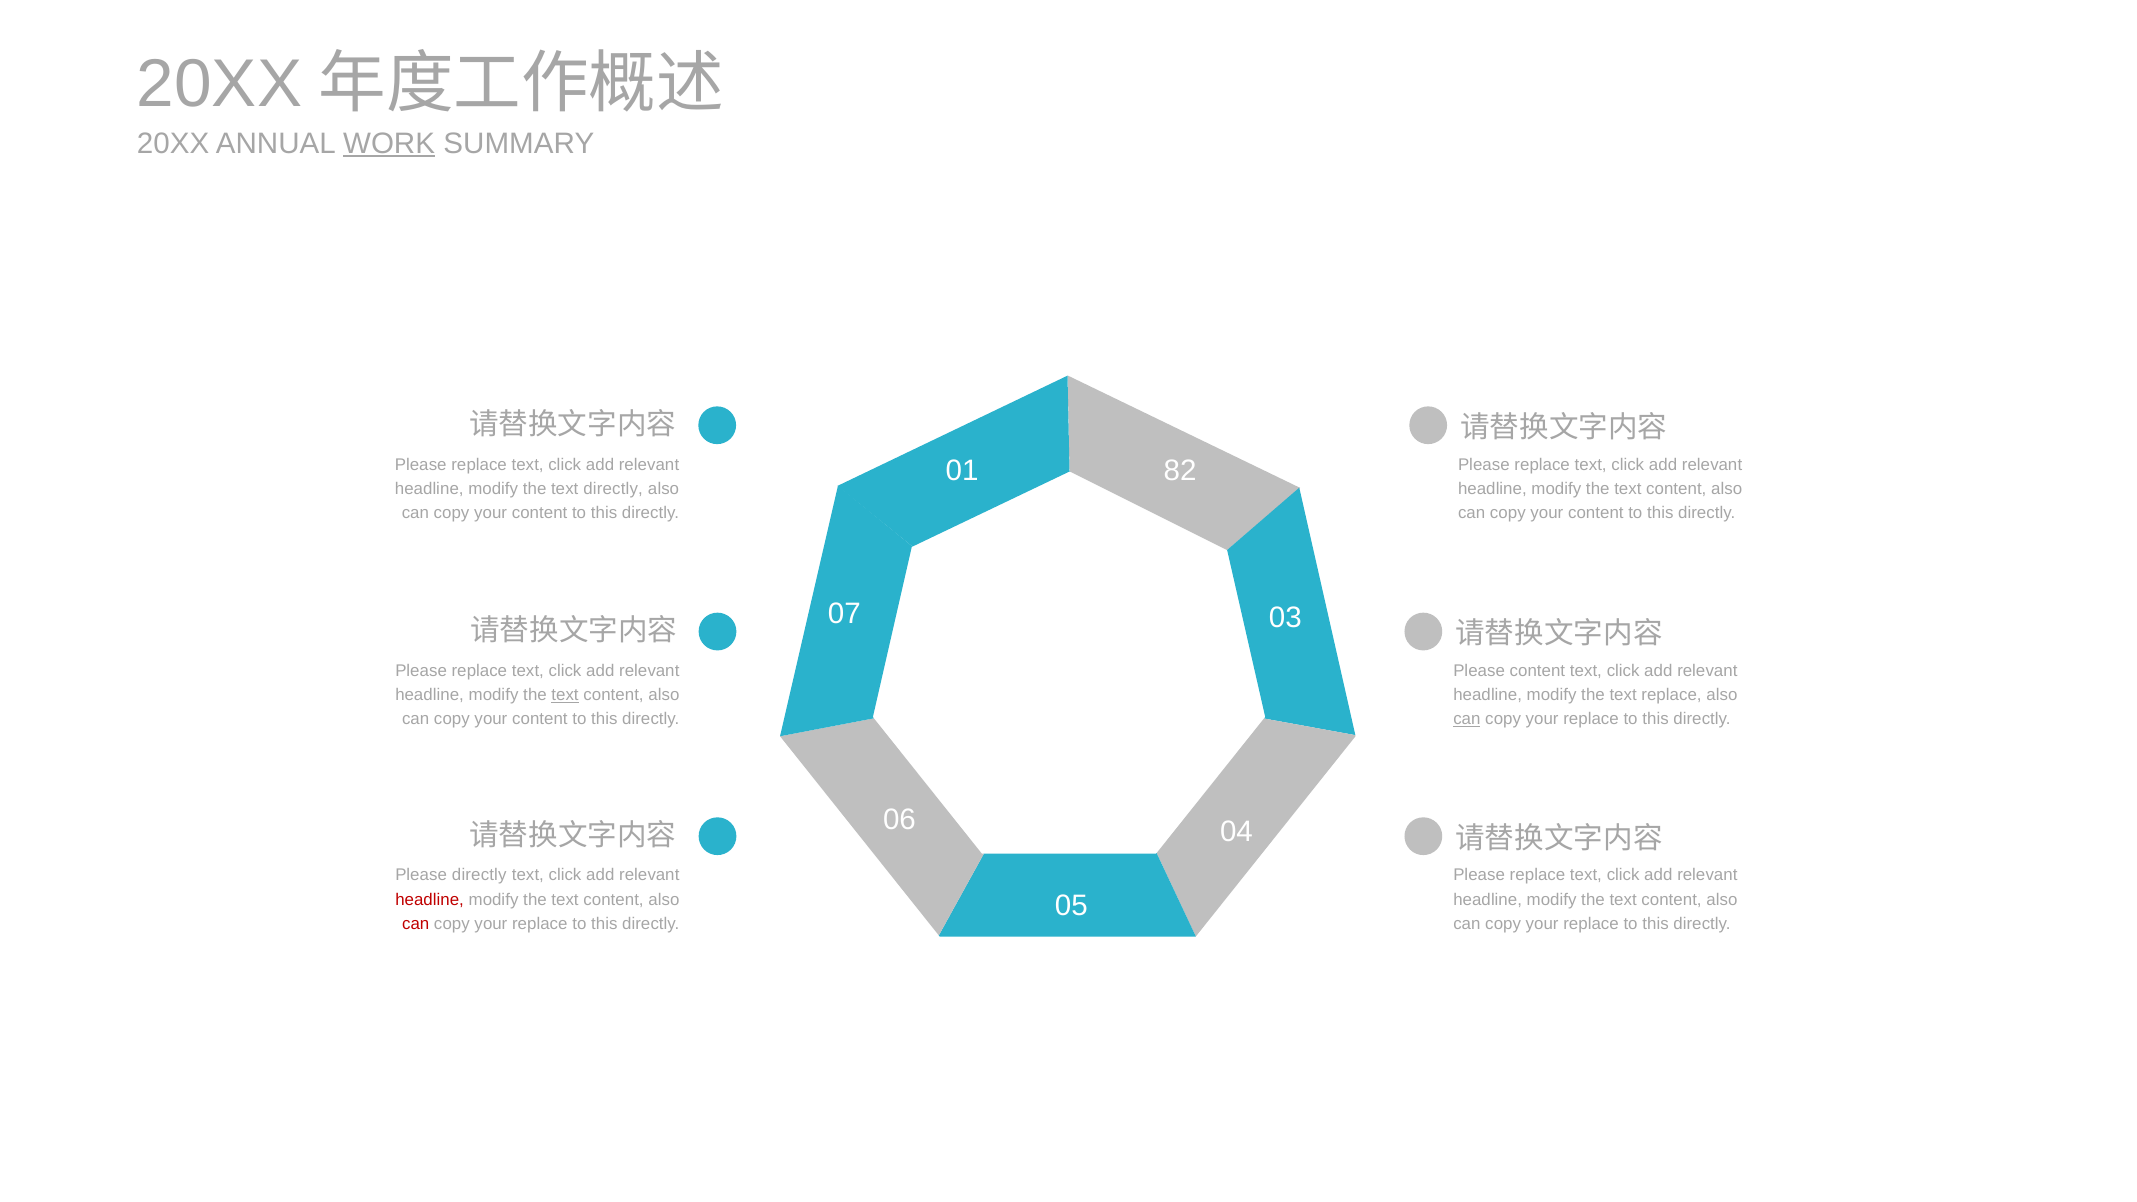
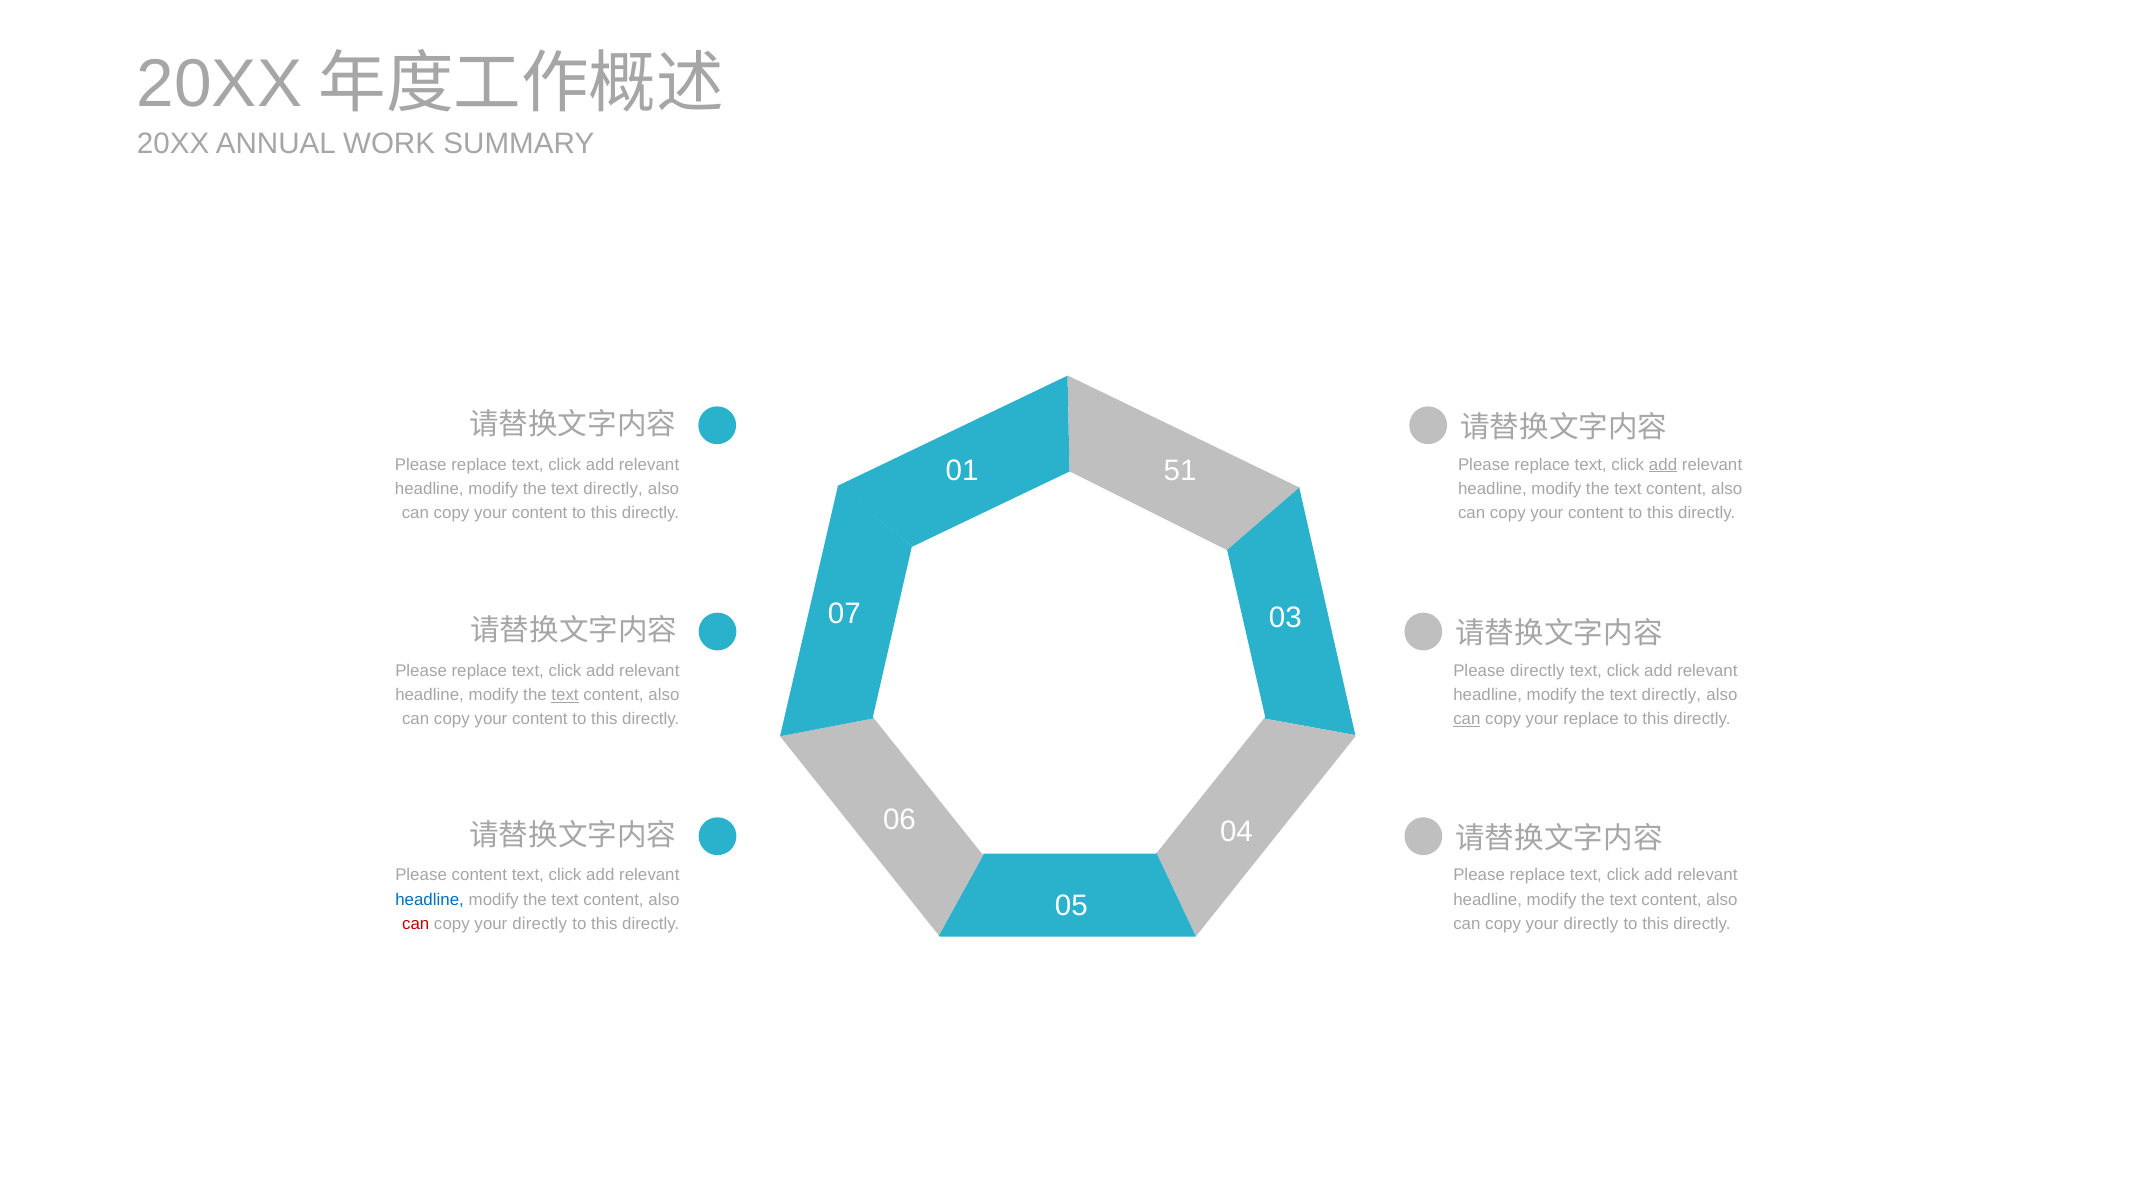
WORK underline: present -> none
add at (1663, 464) underline: none -> present
82: 82 -> 51
Please content: content -> directly
replace at (1672, 695): replace -> directly
Please directly: directly -> content
headline at (430, 900) colour: red -> blue
replace at (540, 924): replace -> directly
replace at (1591, 924): replace -> directly
